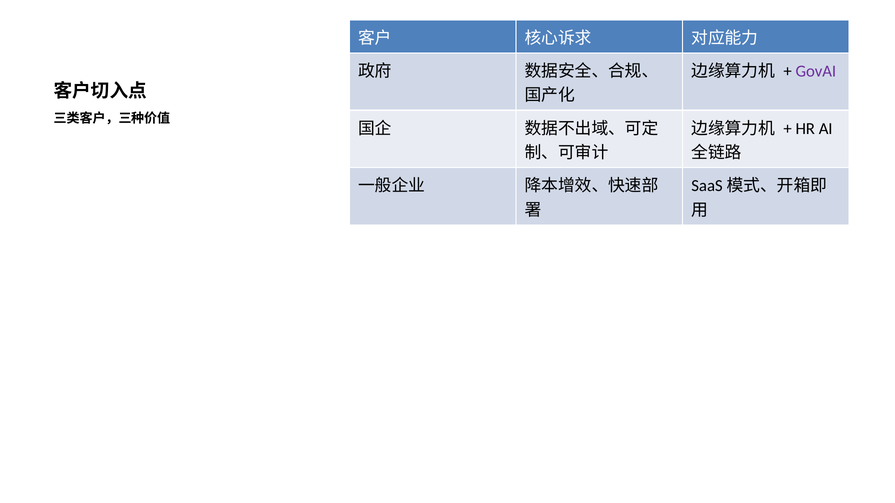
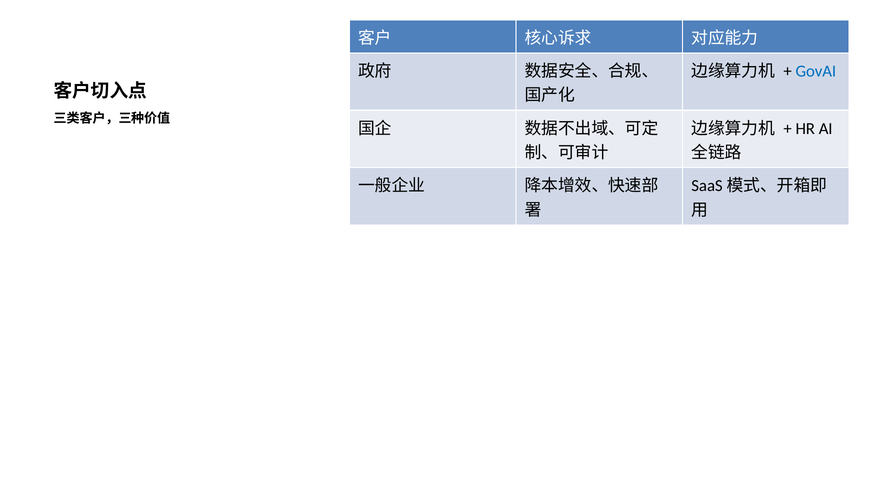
GovAI colour: purple -> blue
